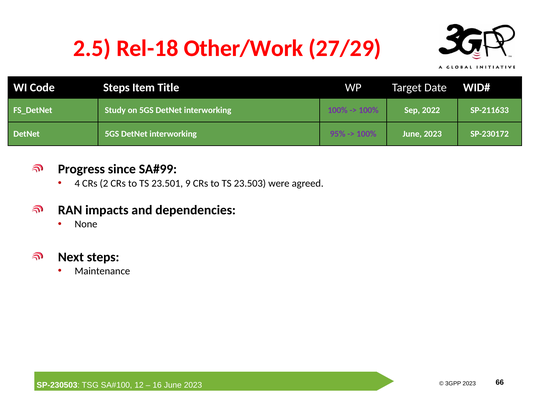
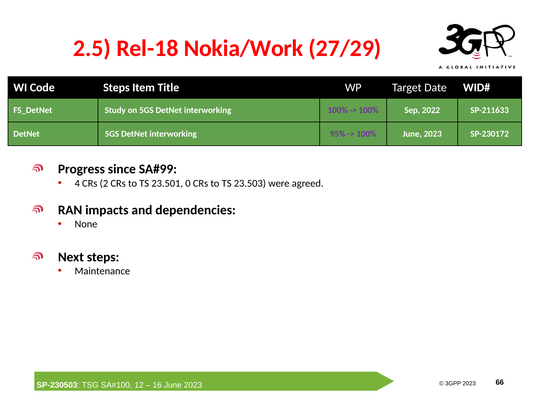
Other/Work: Other/Work -> Nokia/Work
9: 9 -> 0
